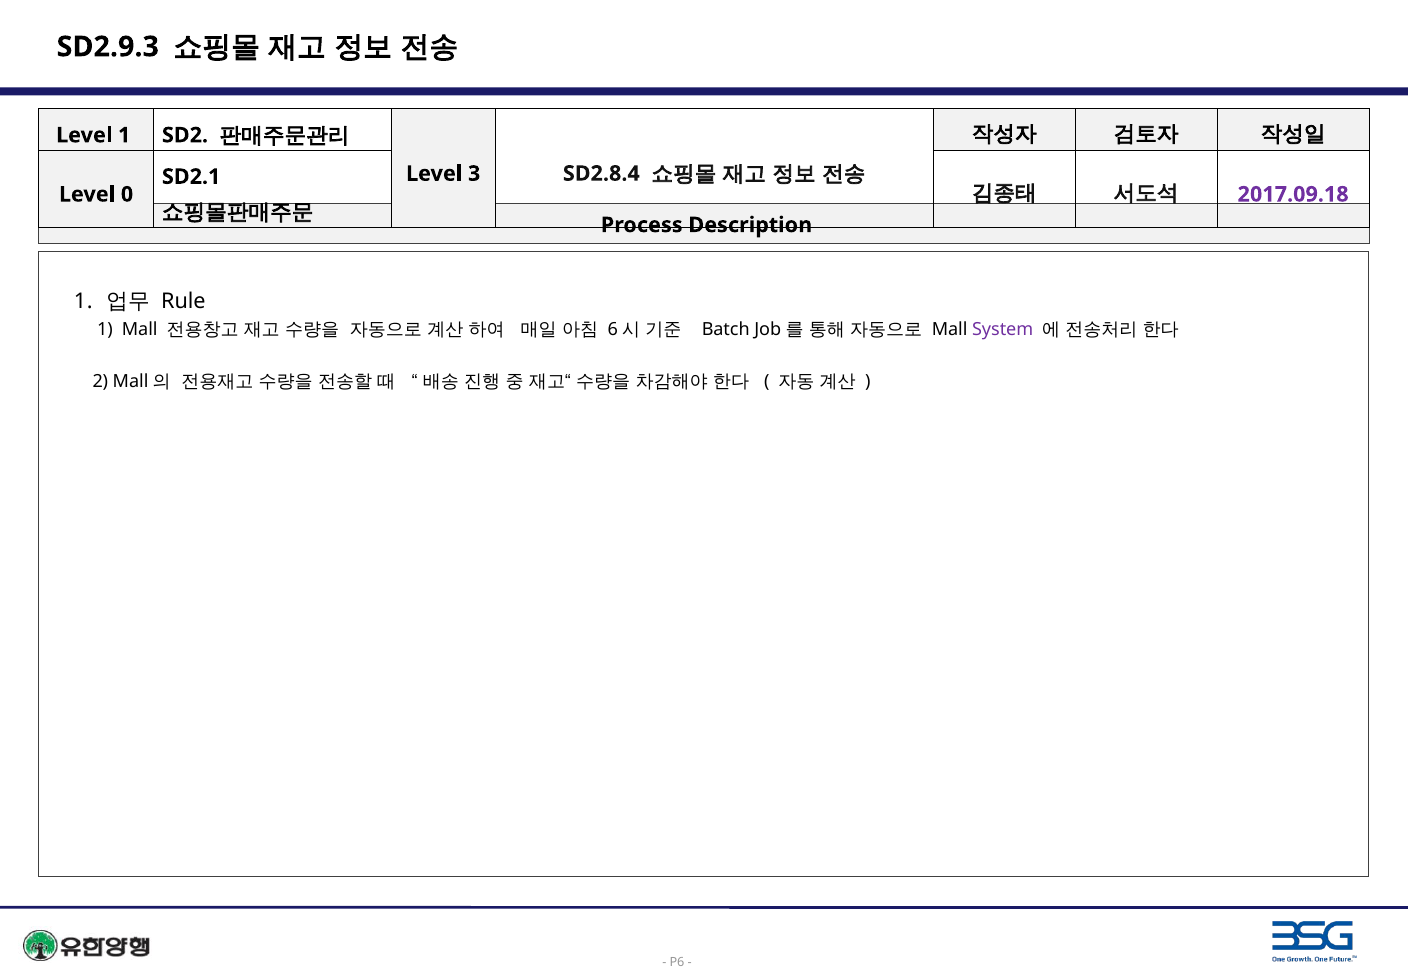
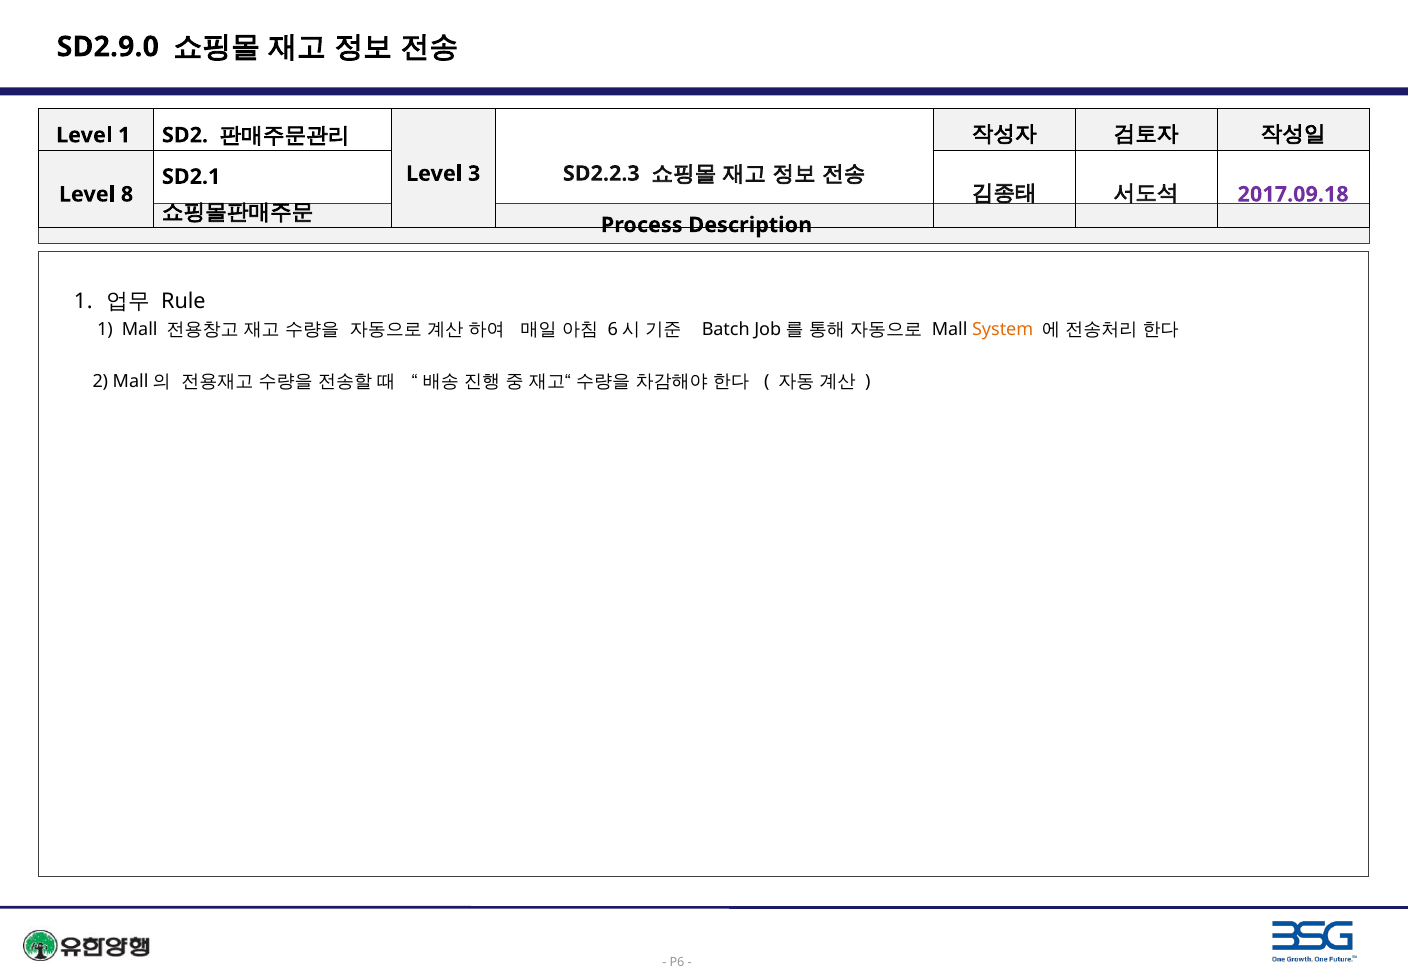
SD2.9.3: SD2.9.3 -> SD2.9.0
SD2.8.4: SD2.8.4 -> SD2.2.3
0: 0 -> 8
System colour: purple -> orange
